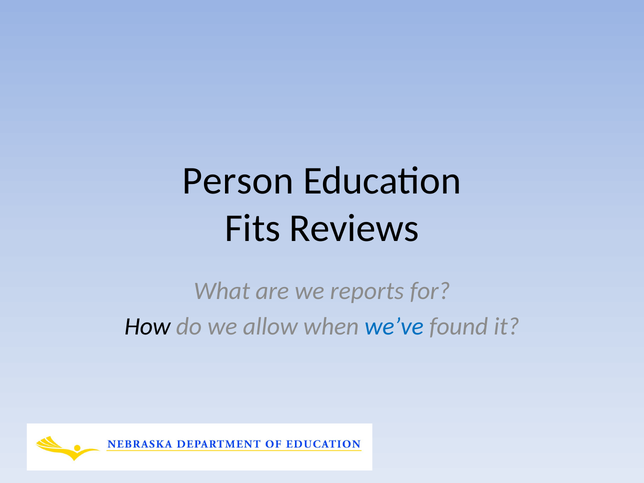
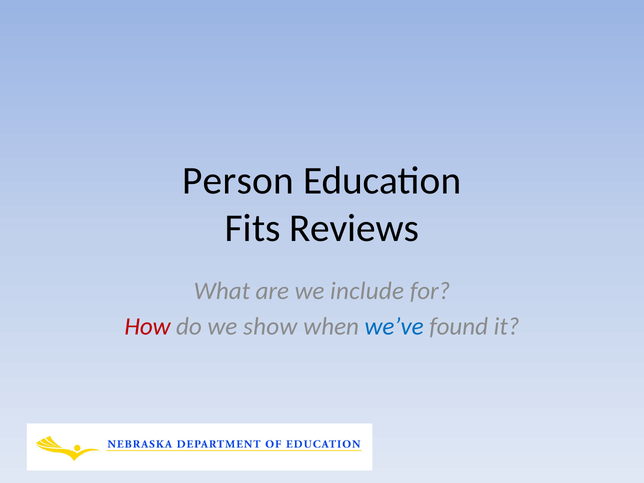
reports: reports -> include
How colour: black -> red
allow: allow -> show
